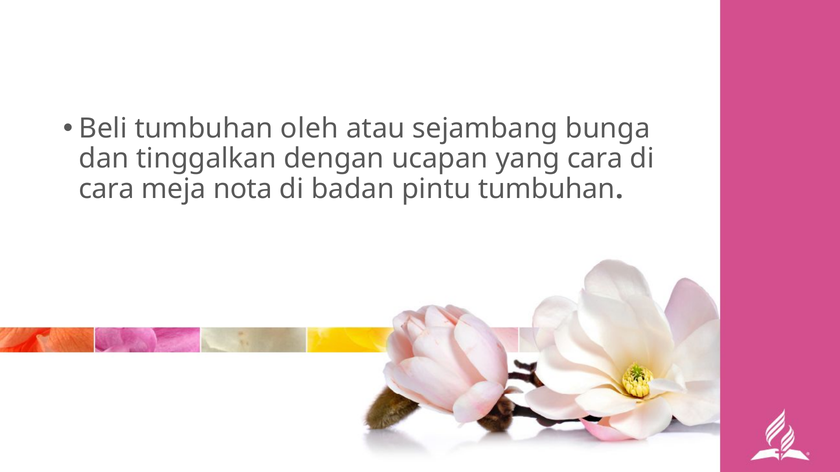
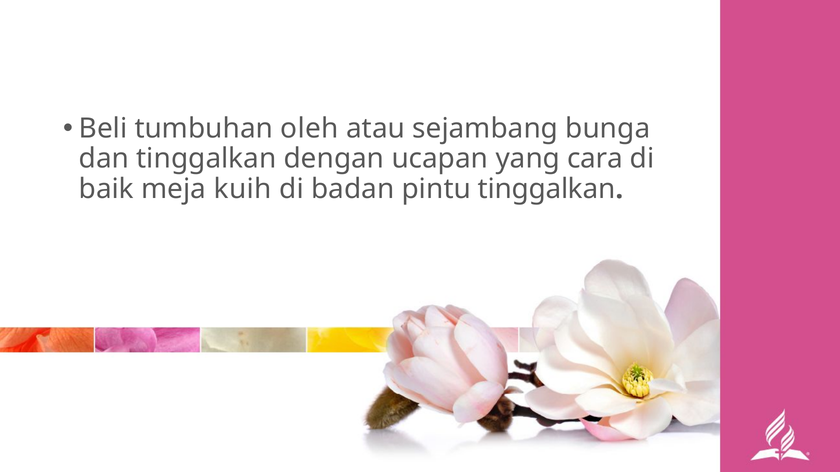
cara at (106, 189): cara -> baik
nota: nota -> kuih
pintu tumbuhan: tumbuhan -> tinggalkan
